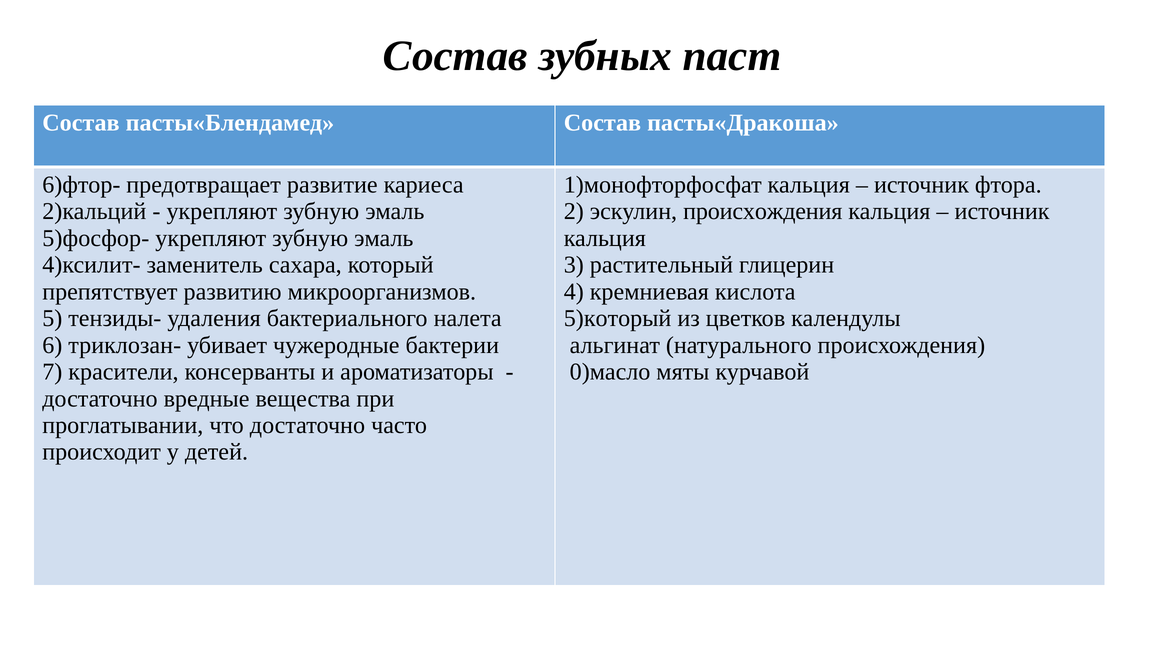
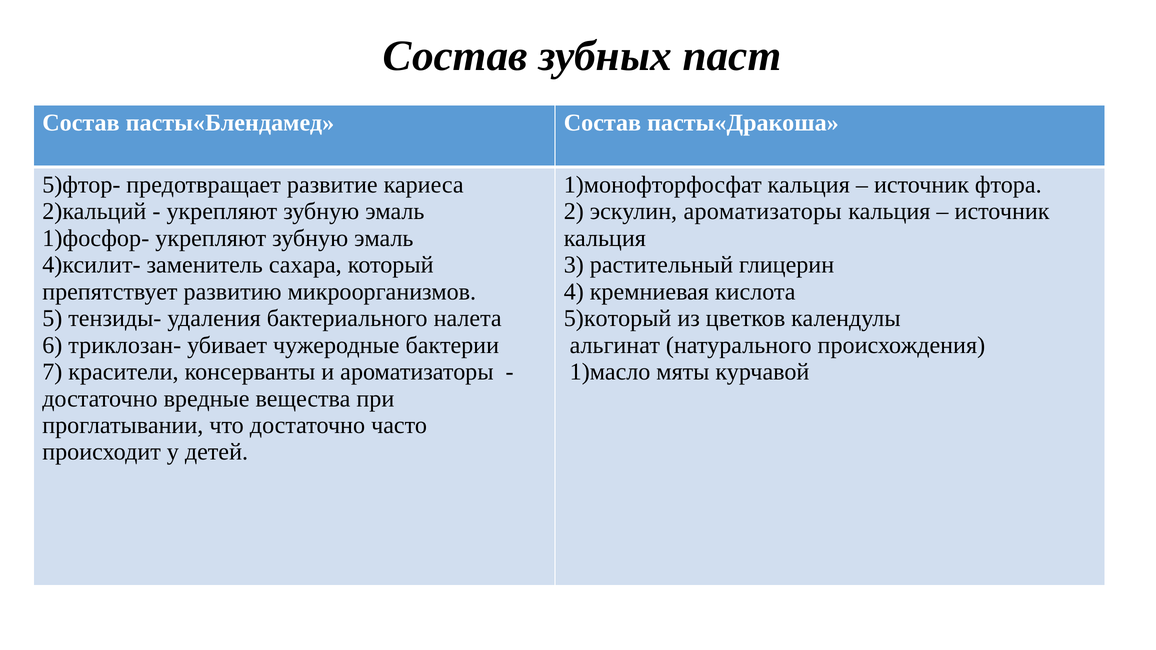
6)фтор-: 6)фтор- -> 5)фтор-
эскулин происхождения: происхождения -> ароматизаторы
5)фосфор-: 5)фосфор- -> 1)фосфор-
0)масло: 0)масло -> 1)масло
